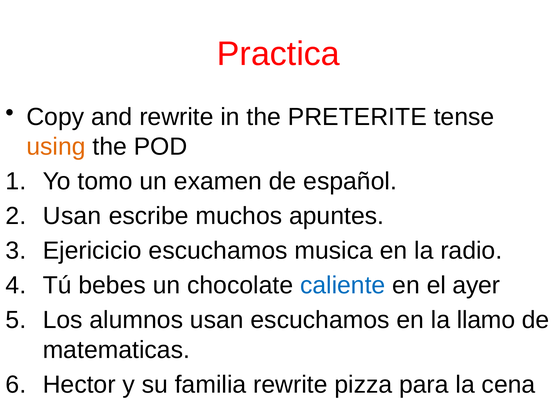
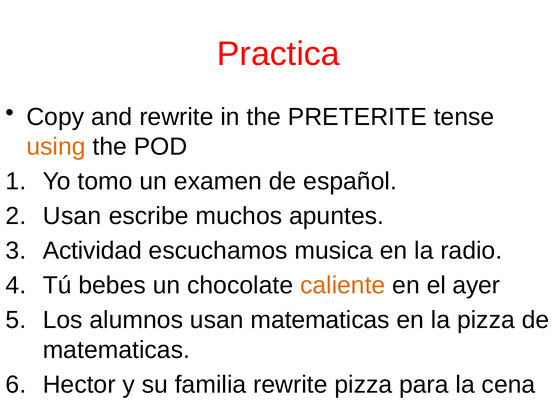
Ejericicio: Ejericicio -> Actividad
caliente colour: blue -> orange
usan escuchamos: escuchamos -> matematicas
la llamo: llamo -> pizza
